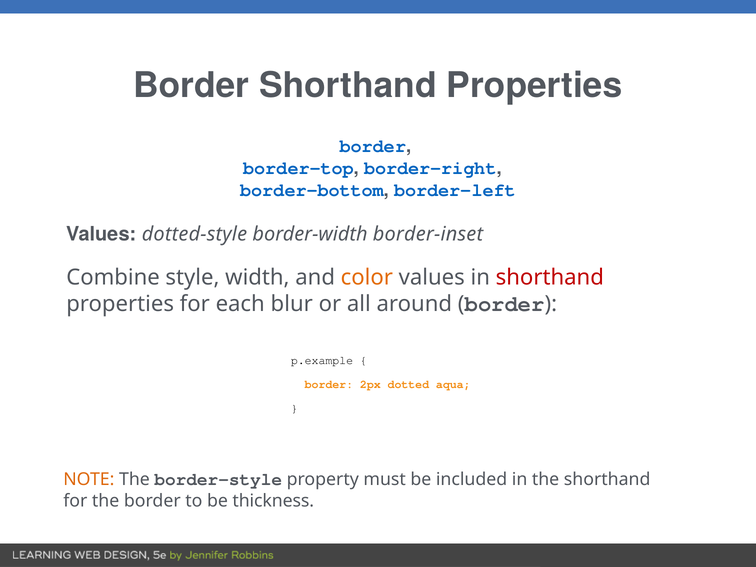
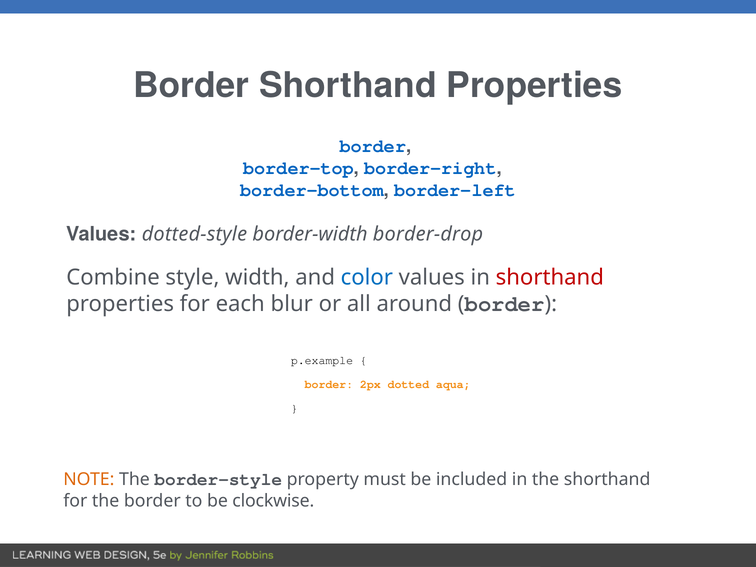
border-inset: border-inset -> border-drop
color colour: orange -> blue
thickness: thickness -> clockwise
